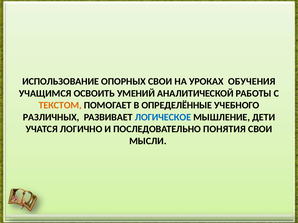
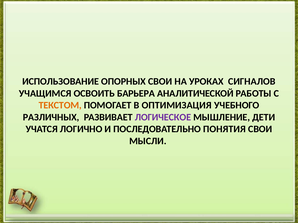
ОБУЧЕНИЯ: ОБУЧЕНИЯ -> СИГНАЛОВ
УМЕНИЙ: УМЕНИЙ -> БАРЬЕРА
ОПРЕДЕЛЁННЫЕ: ОПРЕДЕЛЁННЫЕ -> ОПТИМИЗАЦИЯ
ЛОГИЧЕСКОЕ colour: blue -> purple
